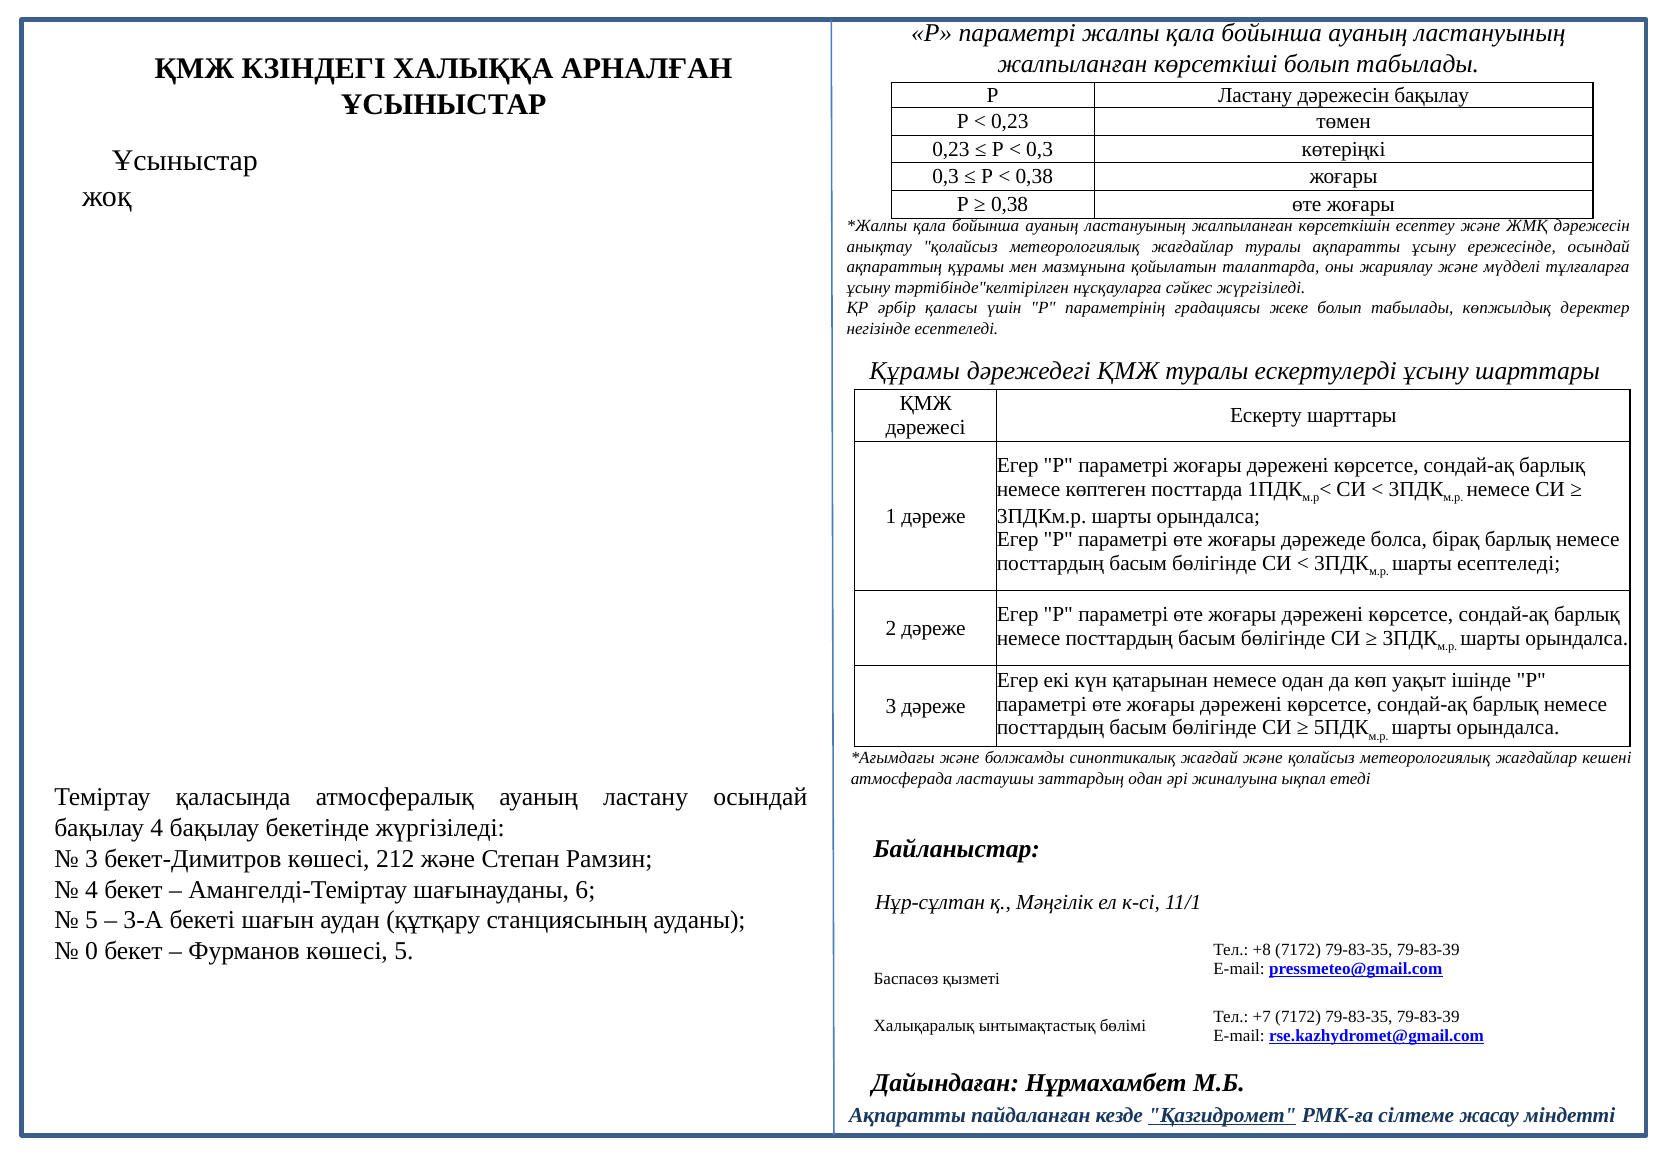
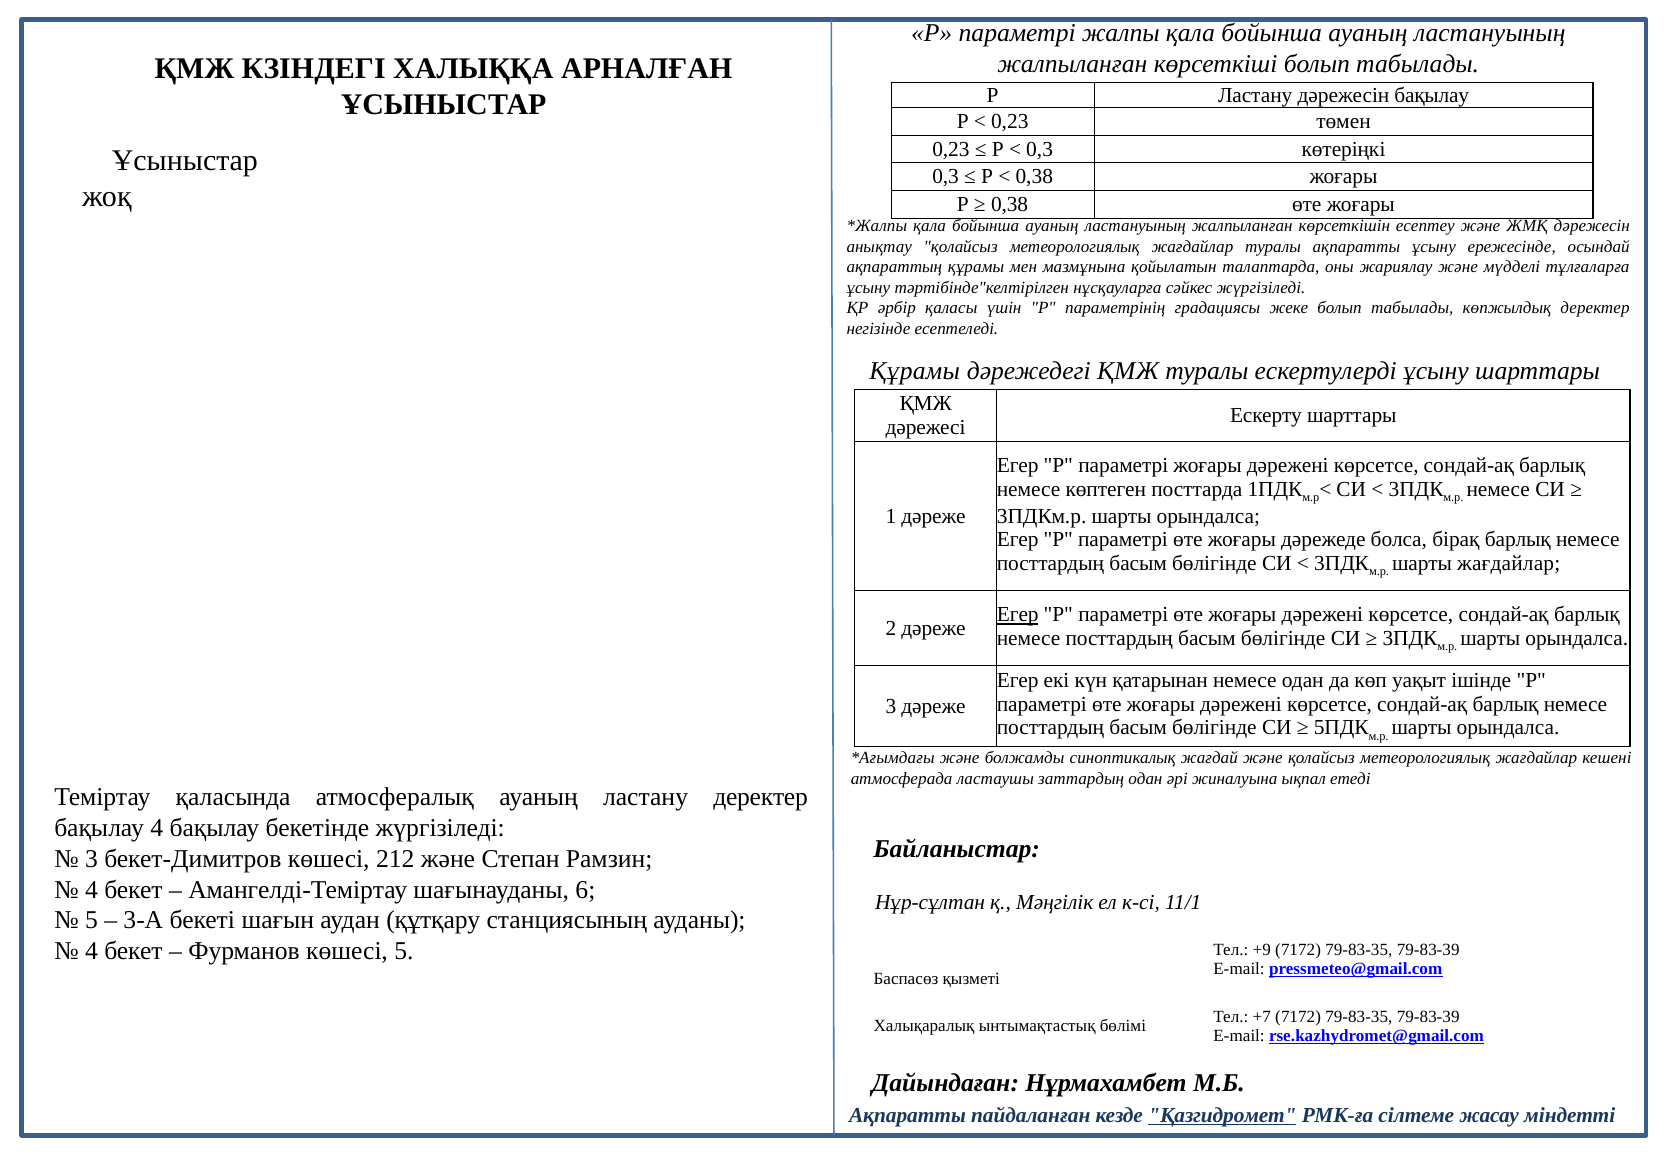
шарты есептеледі: есептеледі -> жағдайлар
Егер at (1018, 615) underline: none -> present
ластану осындай: осындай -> деректер
0 at (91, 951): 0 -> 4
+8: +8 -> +9
